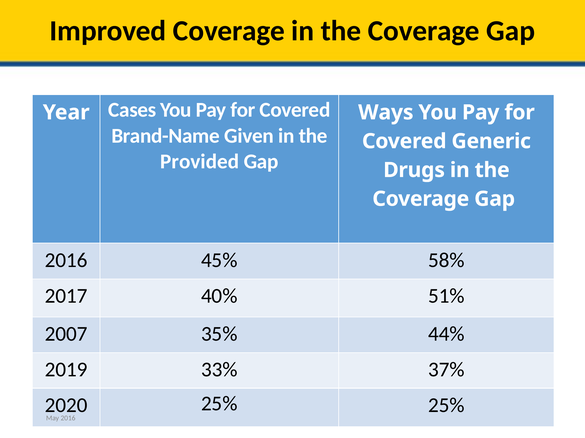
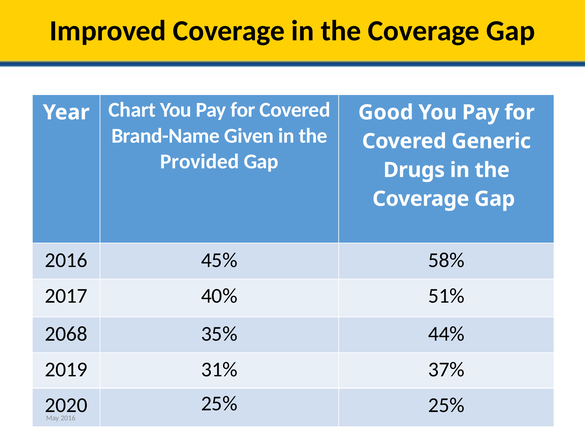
Cases: Cases -> Chart
Ways: Ways -> Good
2007: 2007 -> 2068
33%: 33% -> 31%
